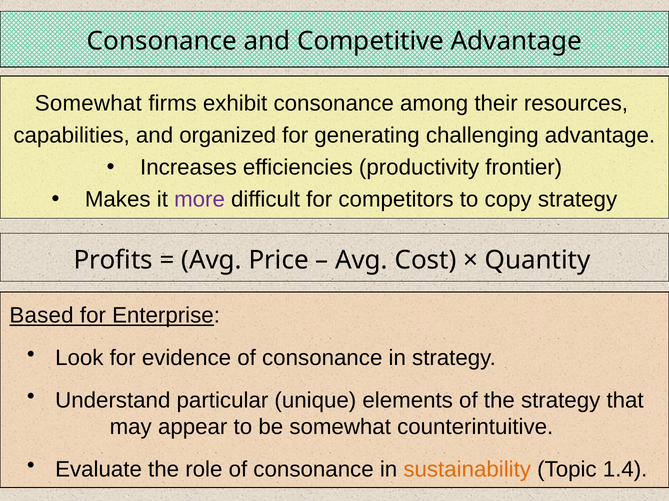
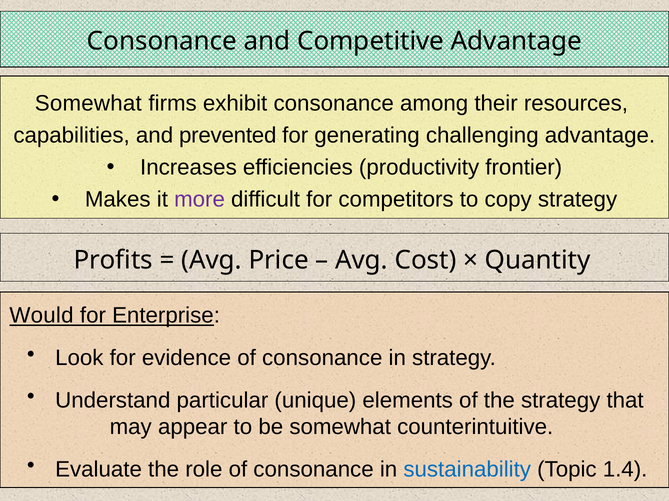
organized: organized -> prevented
Based: Based -> Would
sustainability colour: orange -> blue
